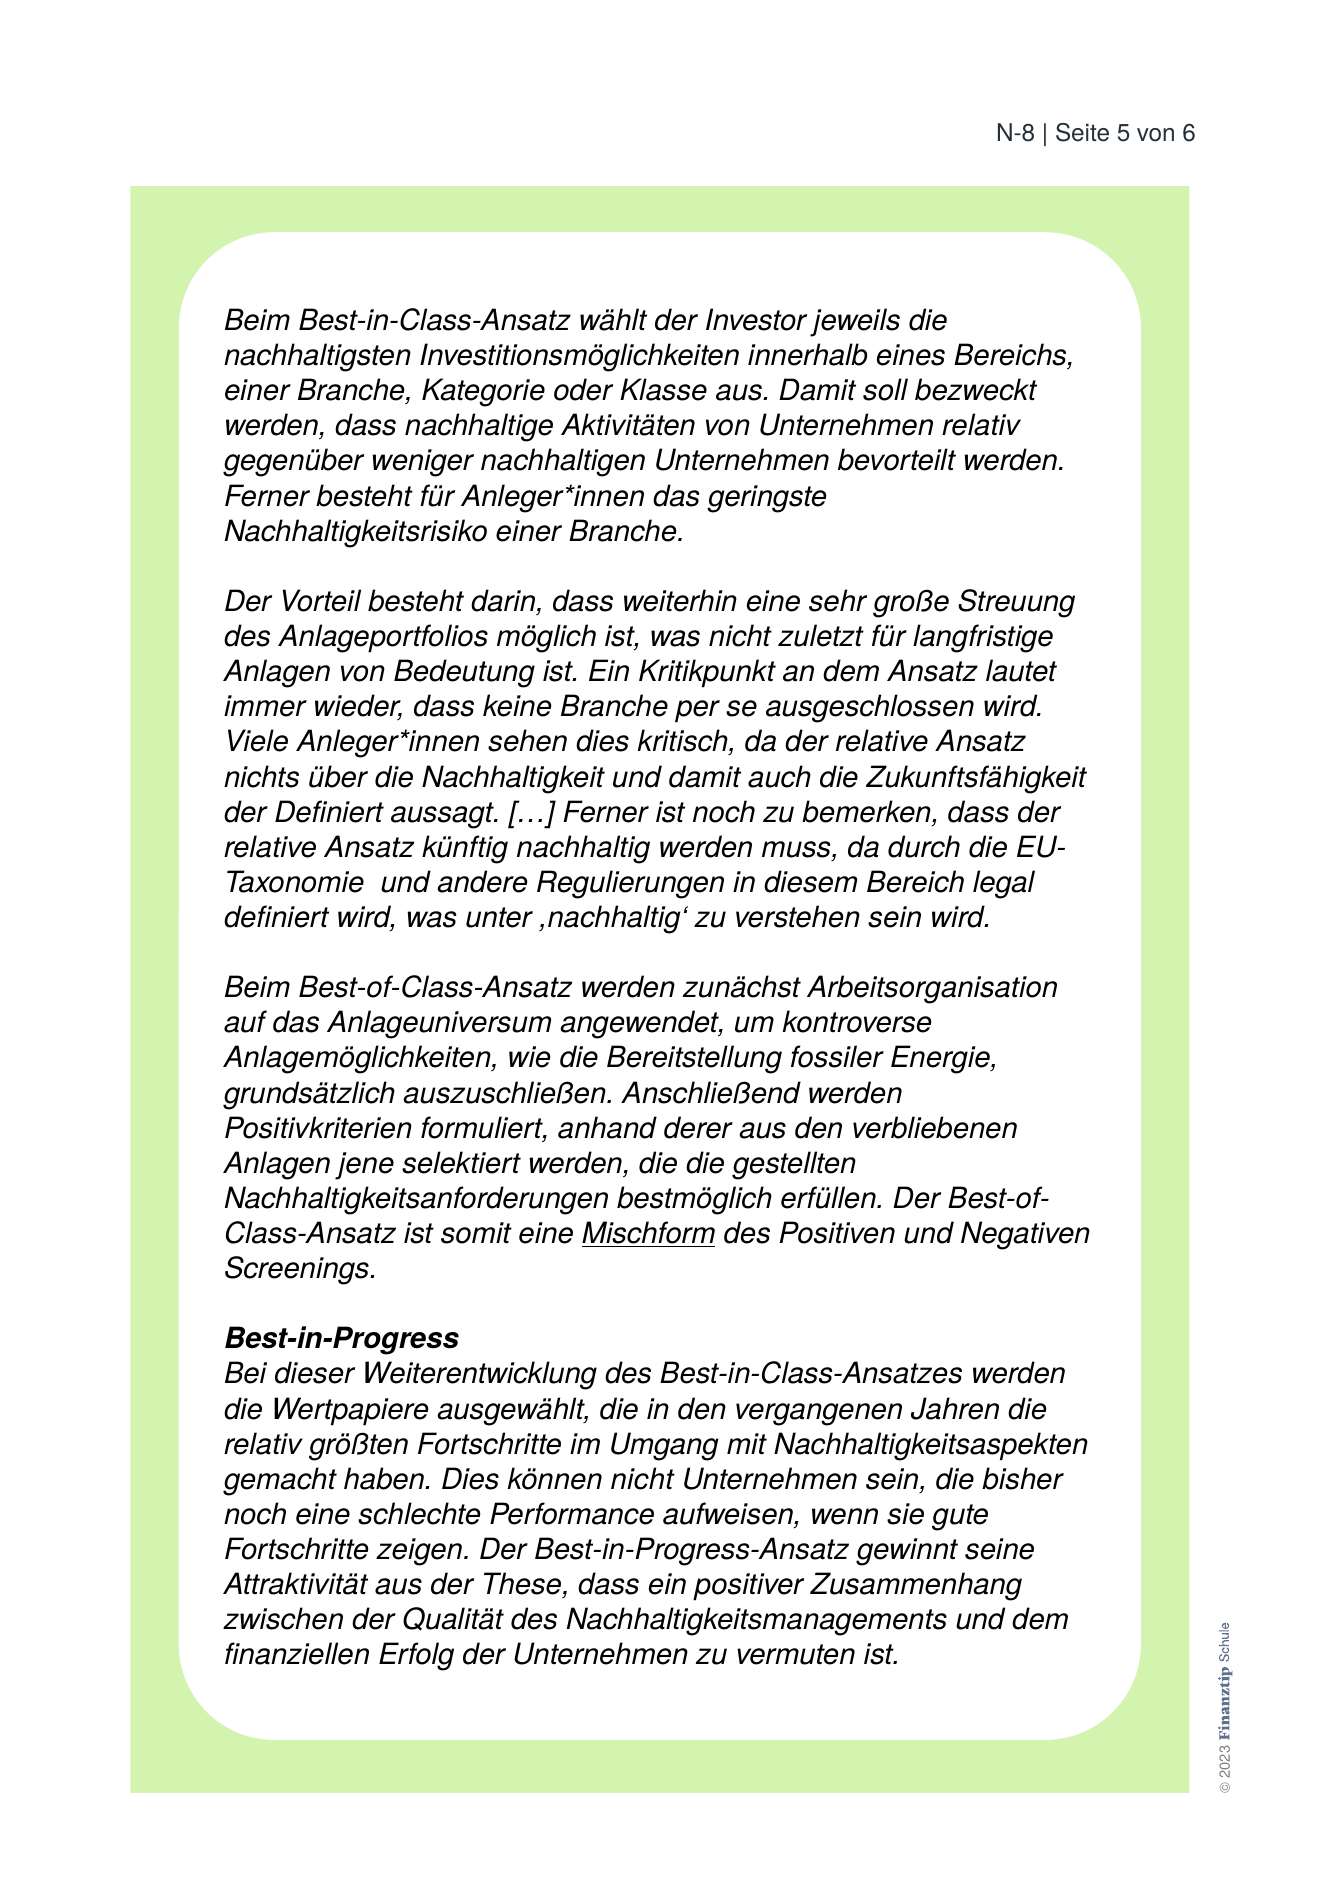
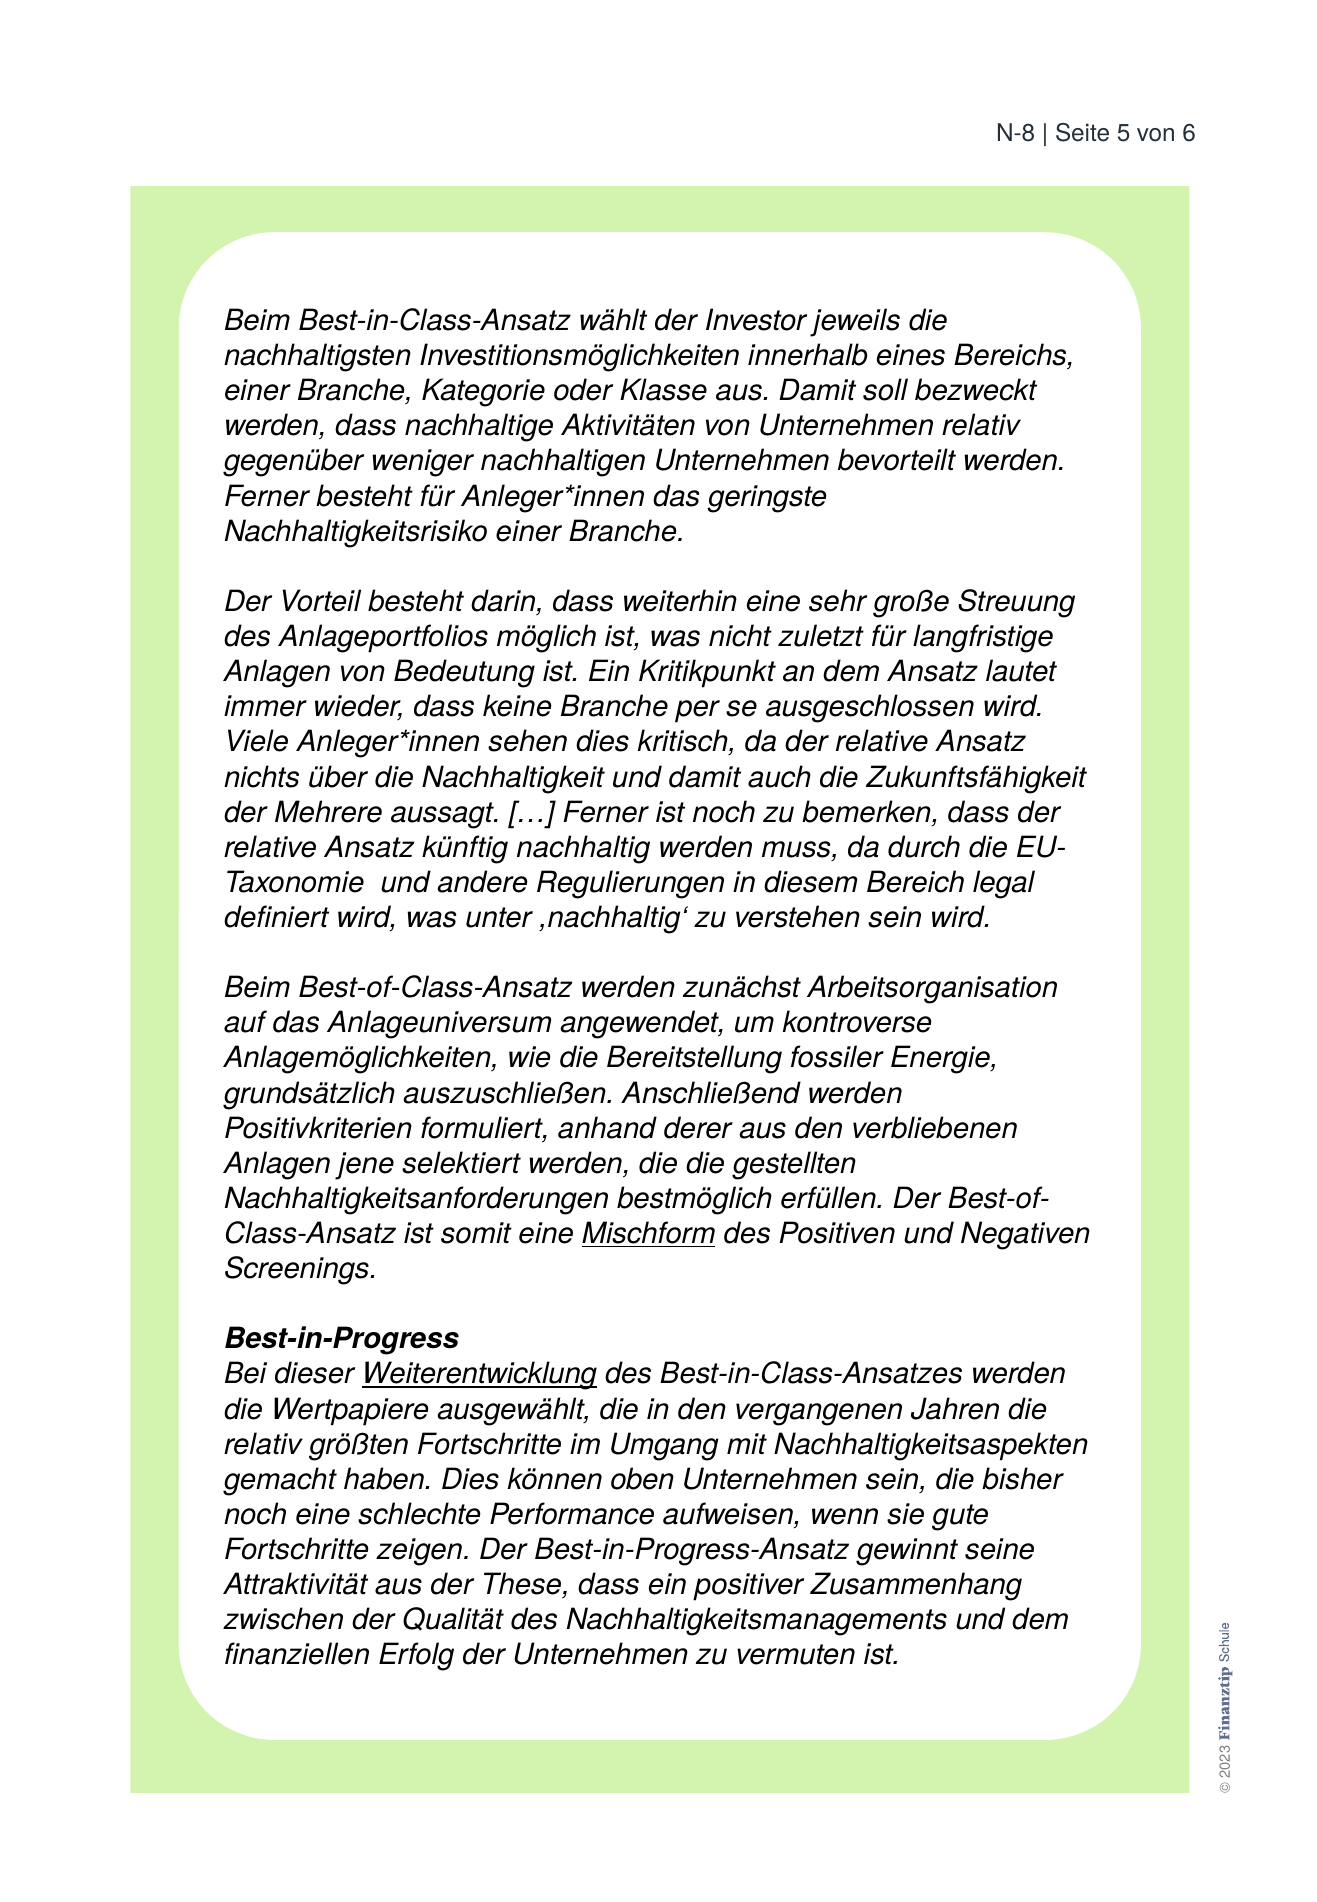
der Definiert: Definiert -> Mehrere
Weiterentwicklung underline: none -> present
können nicht: nicht -> oben
